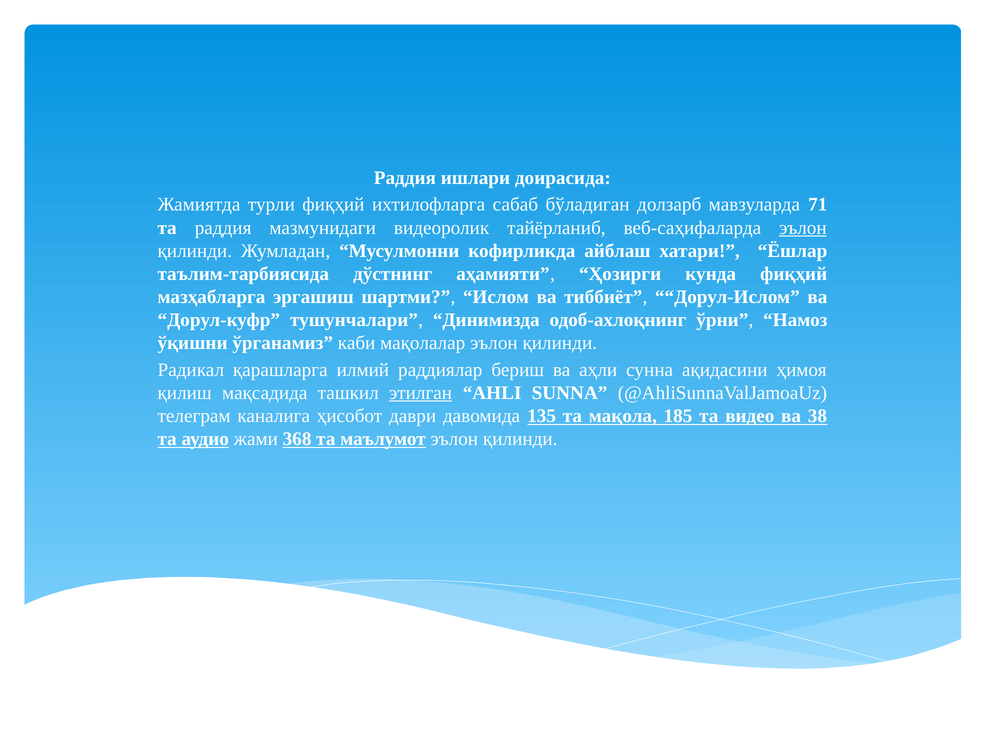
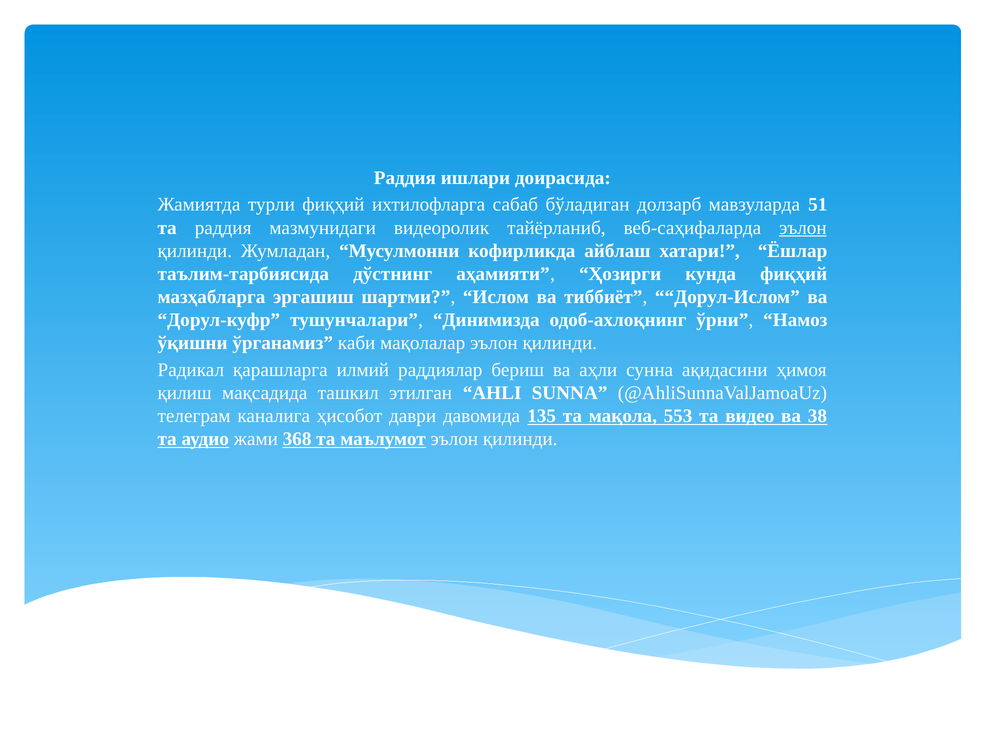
71: 71 -> 51
этилган underline: present -> none
185: 185 -> 553
